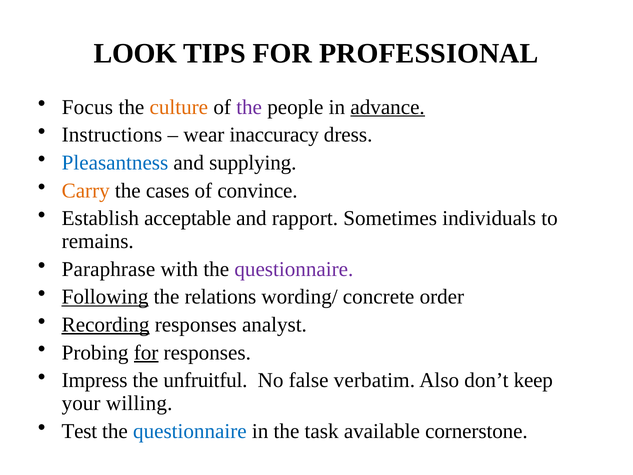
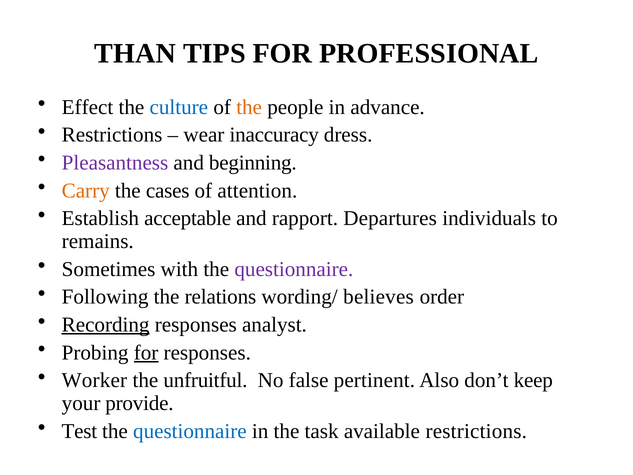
LOOK: LOOK -> THAN
Focus: Focus -> Effect
culture colour: orange -> blue
the at (249, 107) colour: purple -> orange
advance underline: present -> none
Instructions at (112, 135): Instructions -> Restrictions
Pleasantness colour: blue -> purple
supplying: supplying -> beginning
convince: convince -> attention
Sometimes: Sometimes -> Departures
Paraphrase: Paraphrase -> Sometimes
Following underline: present -> none
concrete: concrete -> believes
Impress: Impress -> Worker
verbatim: verbatim -> pertinent
willing: willing -> provide
available cornerstone: cornerstone -> restrictions
